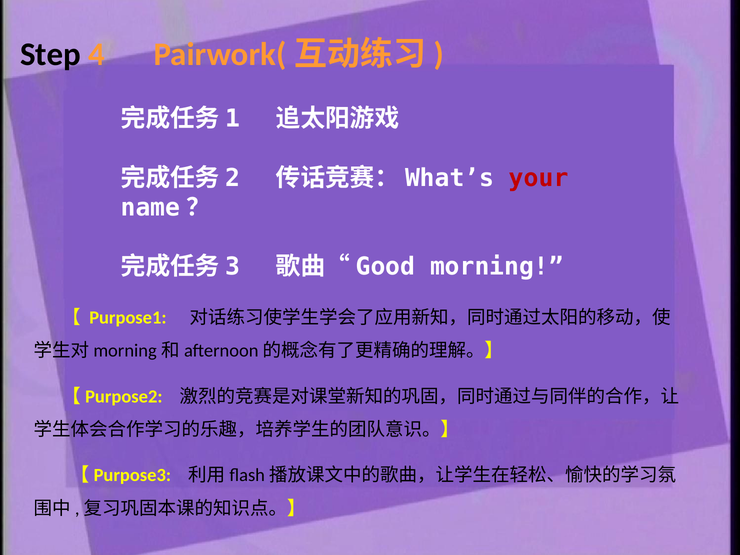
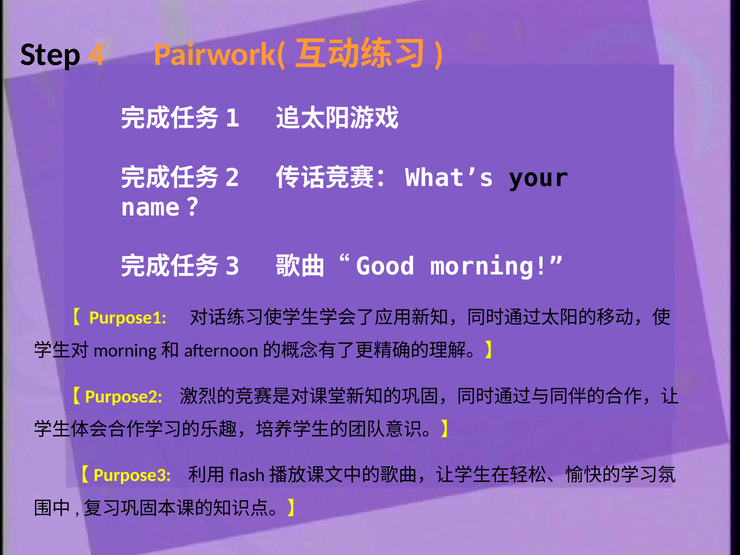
your colour: red -> black
